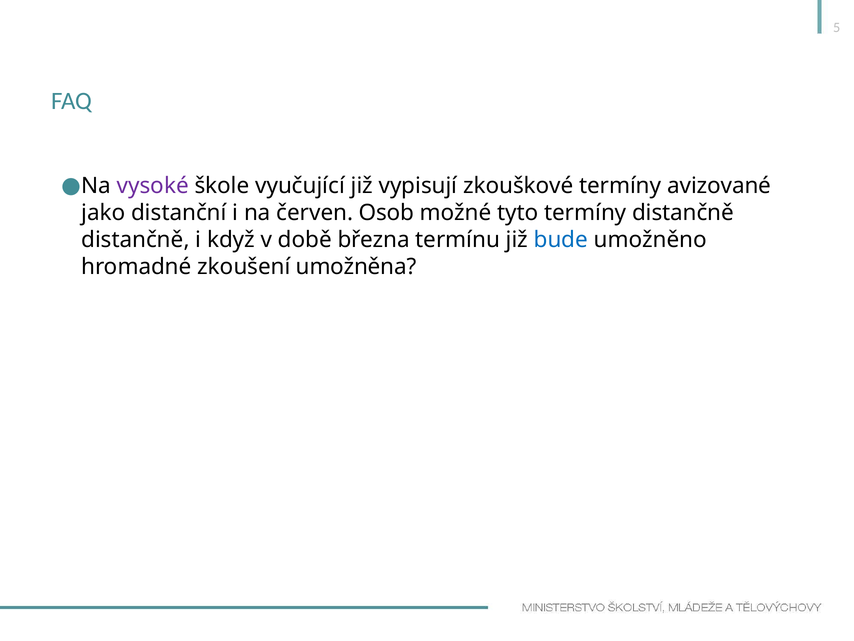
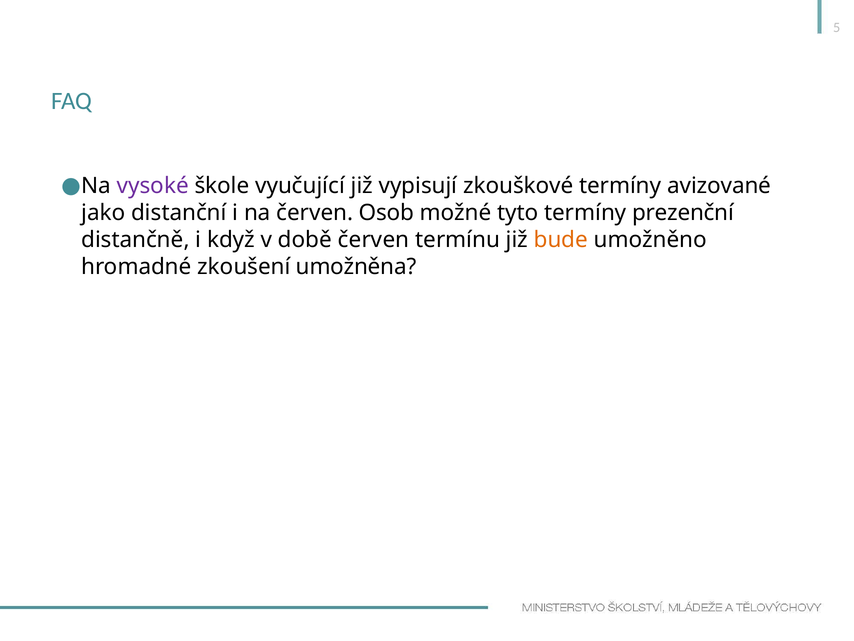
termíny distančně: distančně -> prezenční
době března: března -> červen
bude colour: blue -> orange
